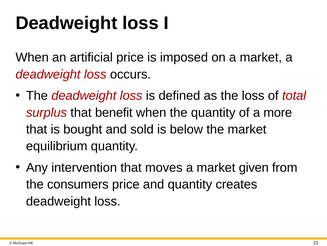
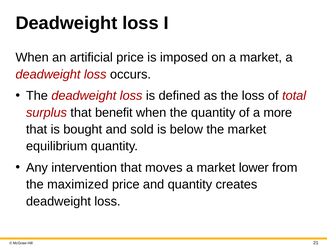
given: given -> lower
consumers: consumers -> maximized
